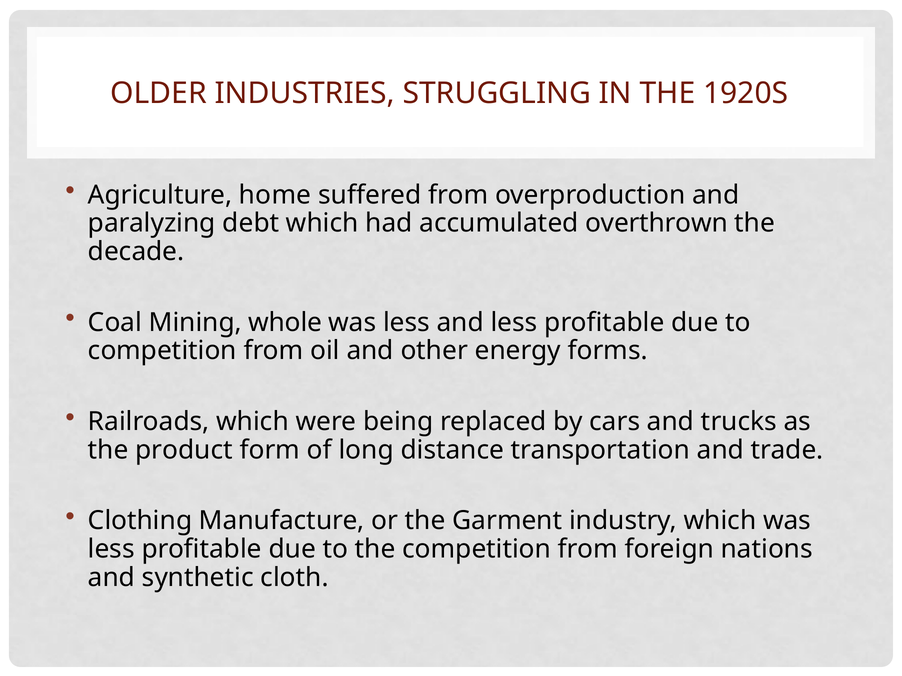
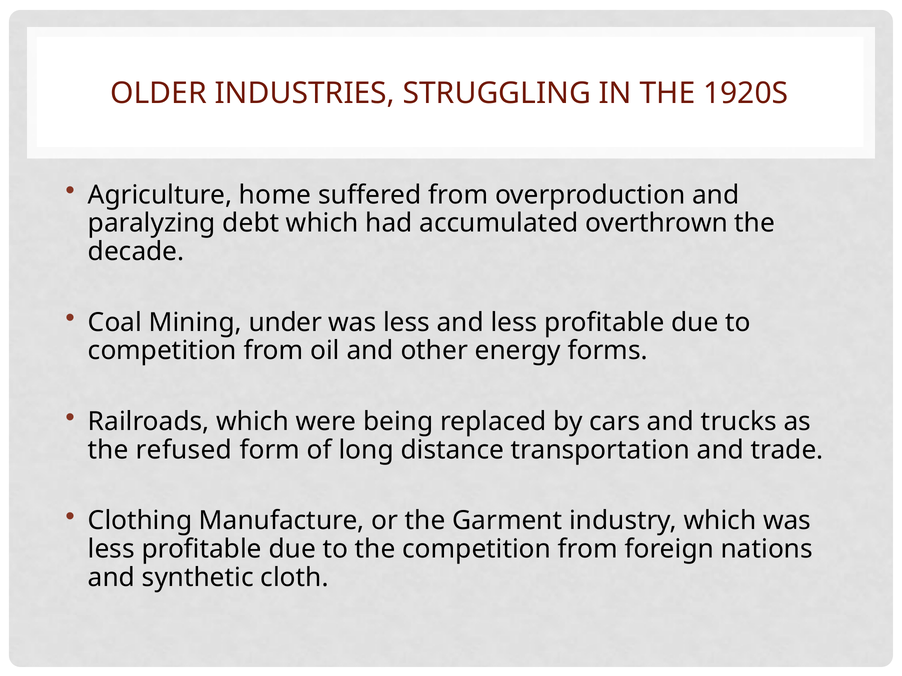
whole: whole -> under
product: product -> refused
